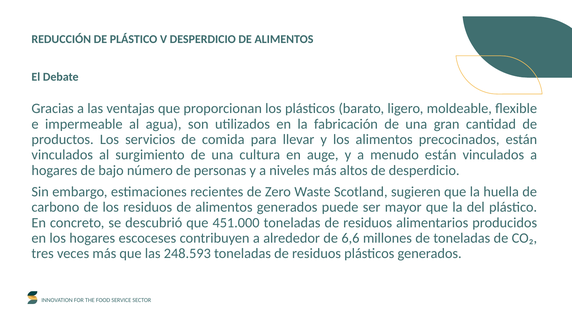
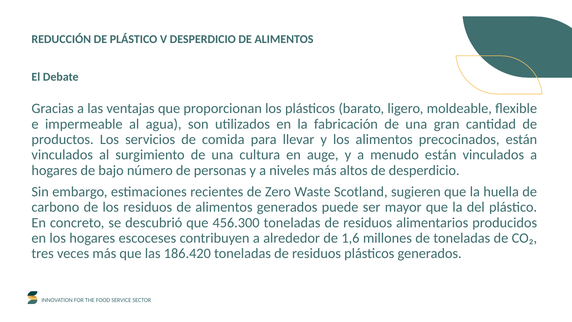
451.000: 451.000 -> 456.300
6,6: 6,6 -> 1,6
248.593: 248.593 -> 186.420
